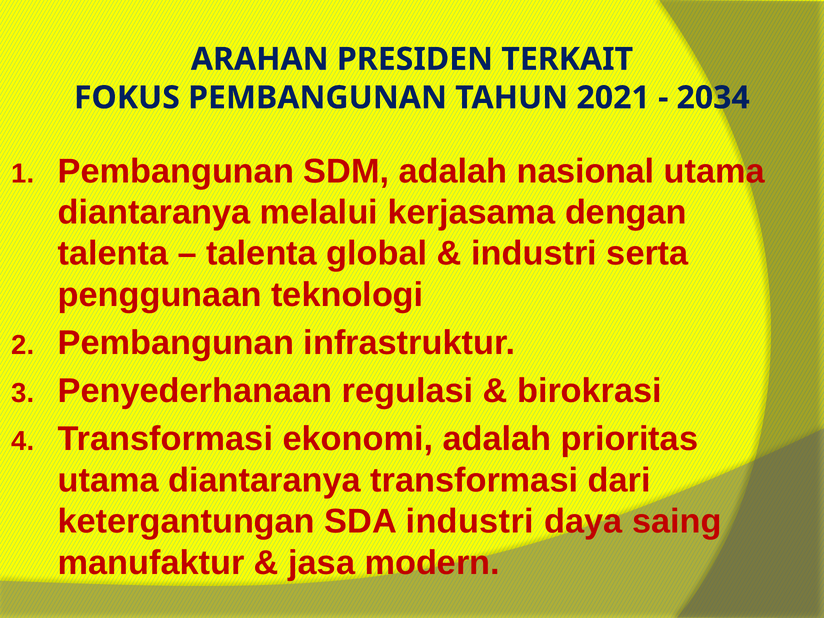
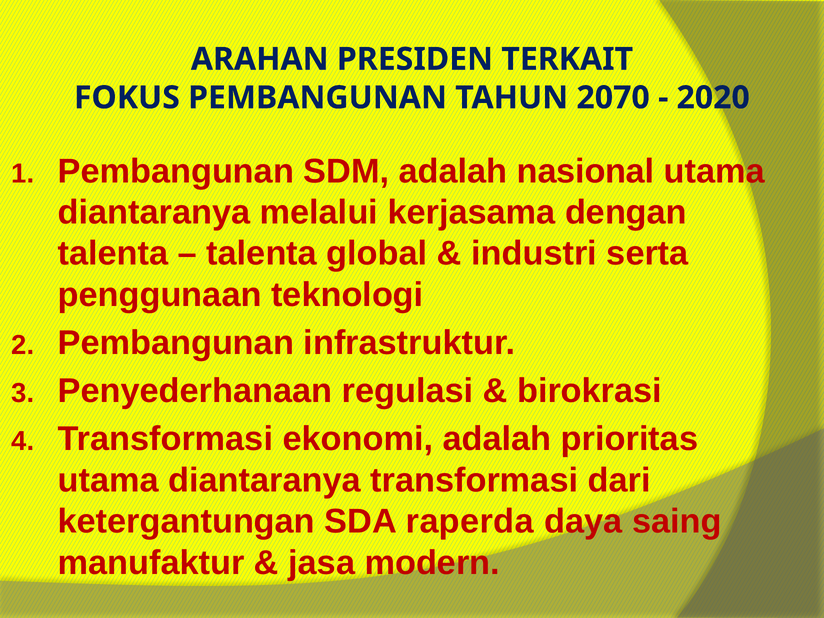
2021: 2021 -> 2070
2034: 2034 -> 2020
SDA industri: industri -> raperda
